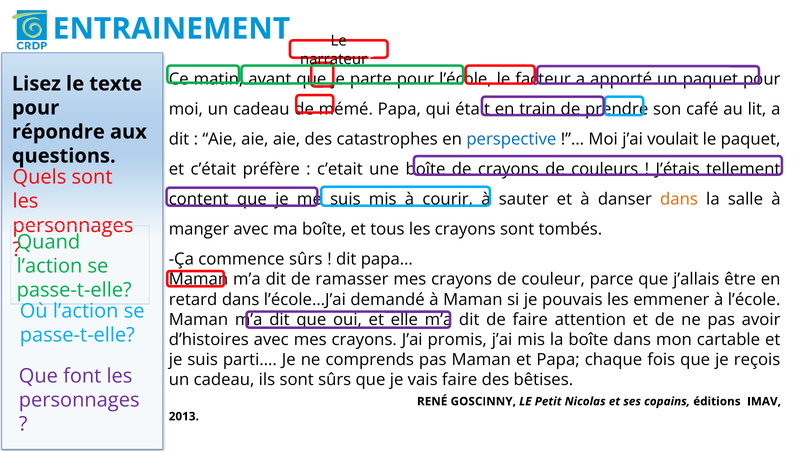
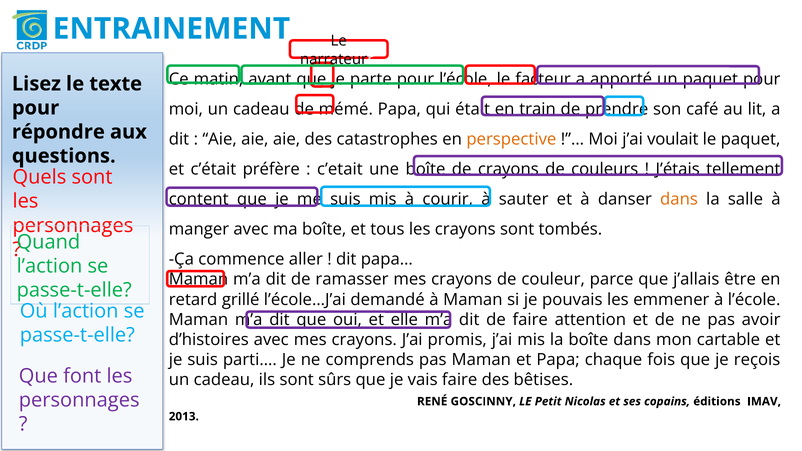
perspective colour: blue -> orange
commence sûrs: sûrs -> aller
retard dans: dans -> grillé
